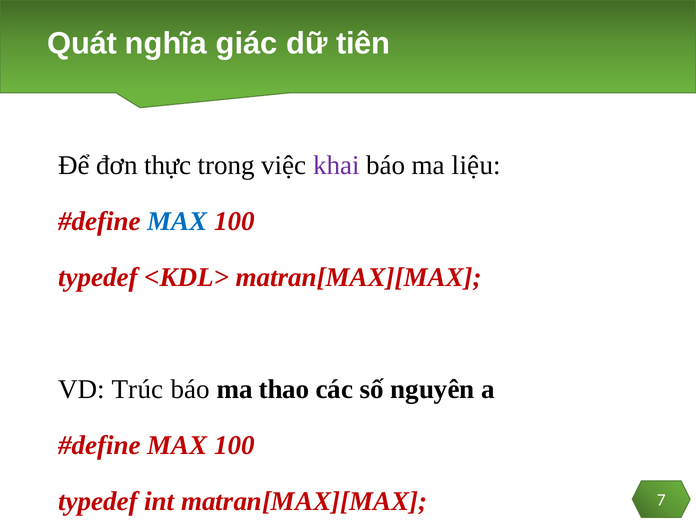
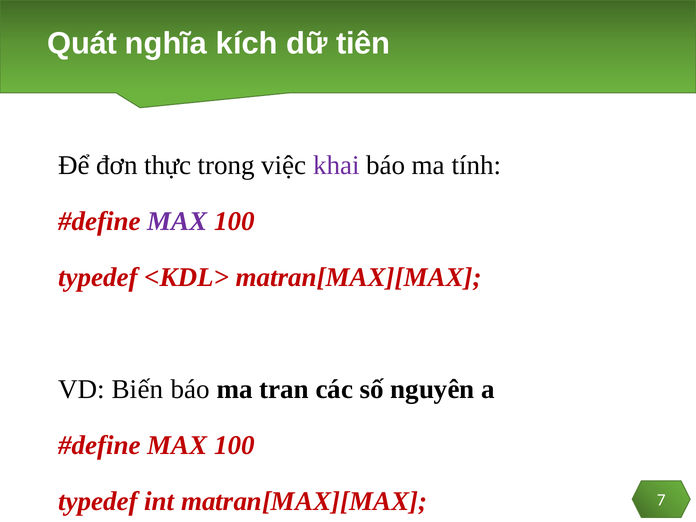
giác: giác -> kích
liệu: liệu -> tính
MAX at (177, 221) colour: blue -> purple
Trúc: Trúc -> Biến
thao: thao -> tran
